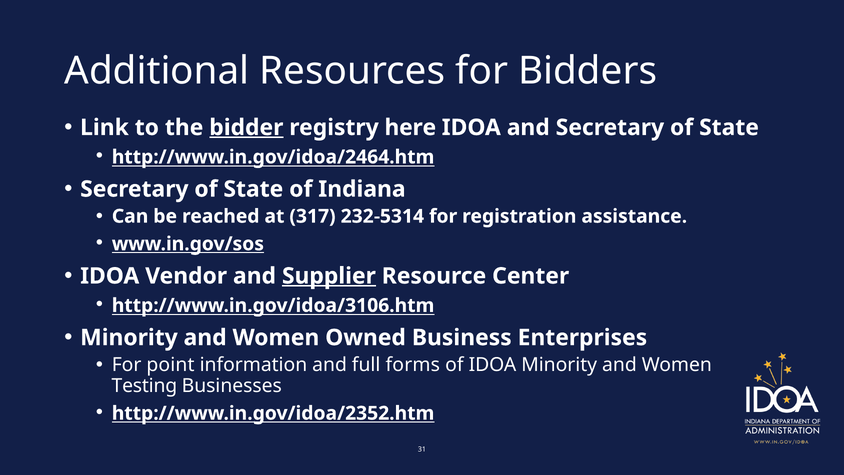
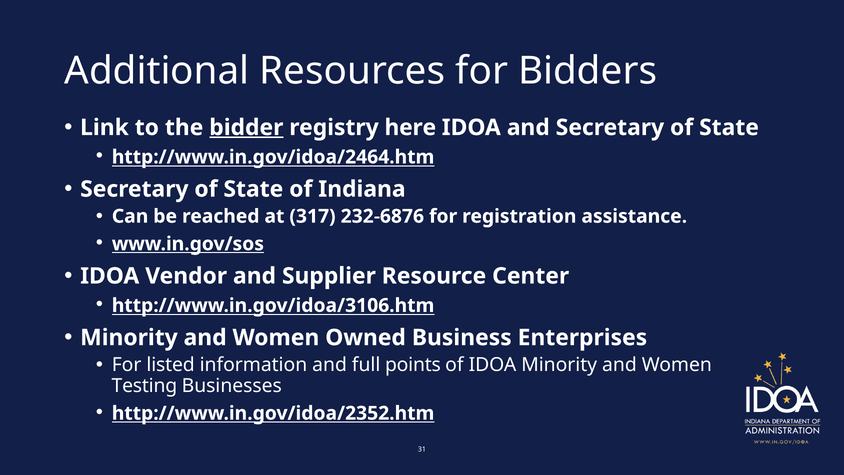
232-5314: 232-5314 -> 232-6876
Supplier underline: present -> none
point: point -> listed
forms: forms -> points
